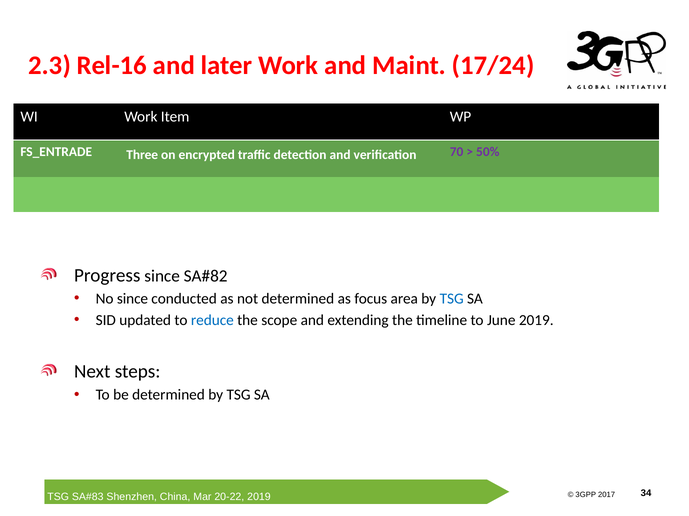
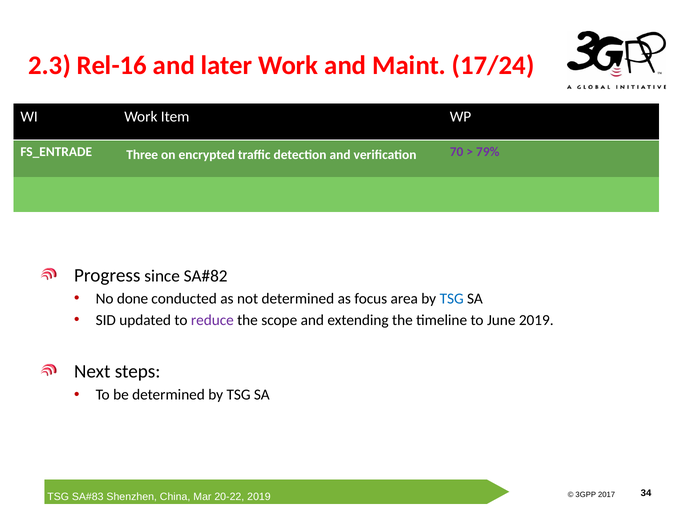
50%: 50% -> 79%
No since: since -> done
reduce colour: blue -> purple
